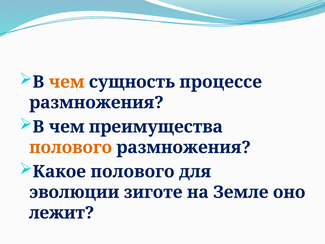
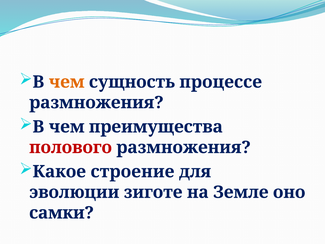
полового at (71, 147) colour: orange -> red
Какое полового: полового -> строение
лежит: лежит -> самки
